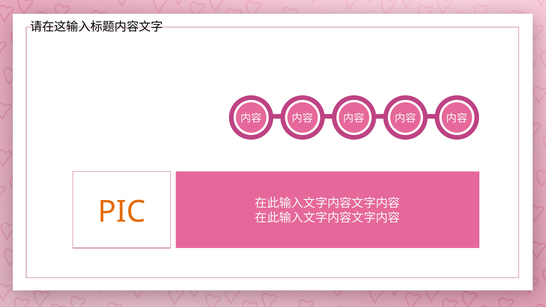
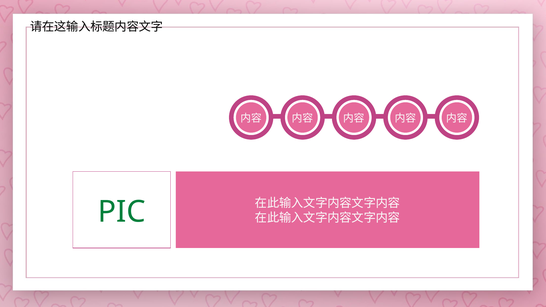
PIC colour: orange -> green
